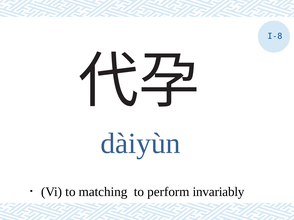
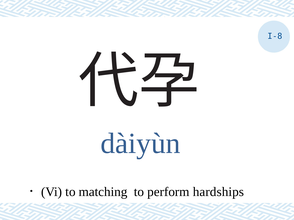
invariably: invariably -> hardships
